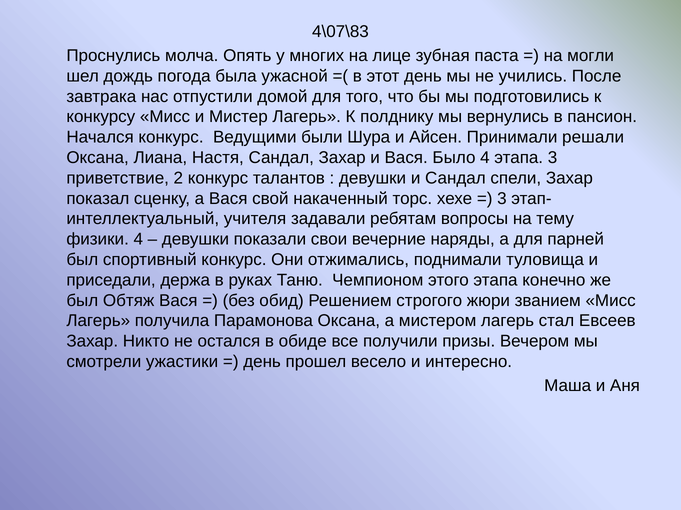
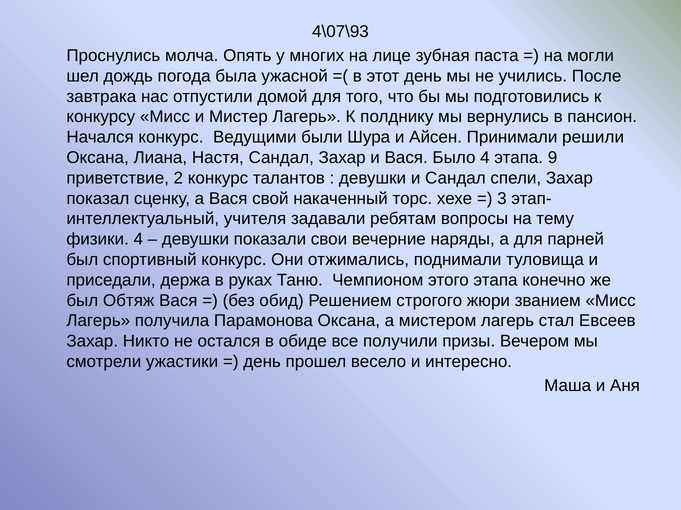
4\07\83: 4\07\83 -> 4\07\93
решали: решали -> решили
этапа 3: 3 -> 9
